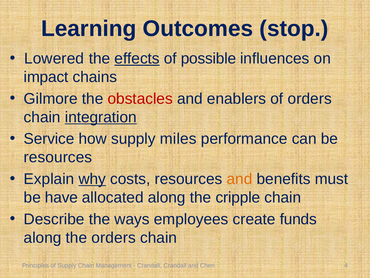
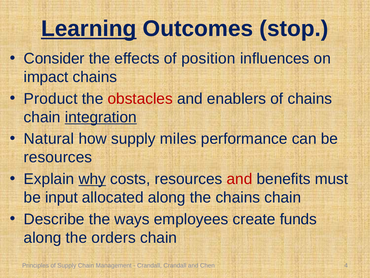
Learning underline: none -> present
Lowered: Lowered -> Consider
effects underline: present -> none
possible: possible -> position
Gilmore: Gilmore -> Product
of orders: orders -> chains
Service: Service -> Natural
and at (239, 179) colour: orange -> red
have: have -> input
the cripple: cripple -> chains
